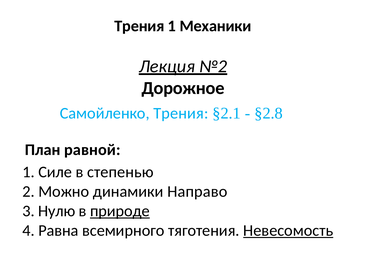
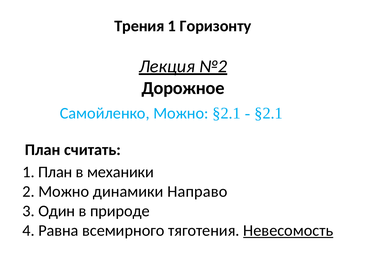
Механики: Механики -> Горизонту
Самойленко Трения: Трения -> Можно
§2.8 at (269, 113): §2.8 -> §2.1
равной: равной -> считать
1 Силе: Силе -> План
степенью: степенью -> механики
Нулю: Нулю -> Один
природе underline: present -> none
